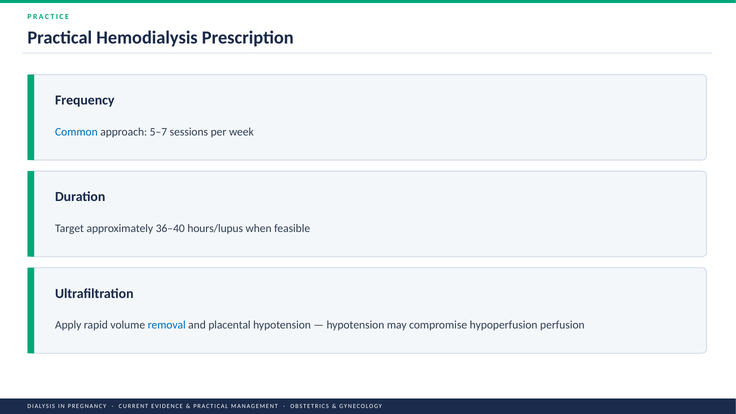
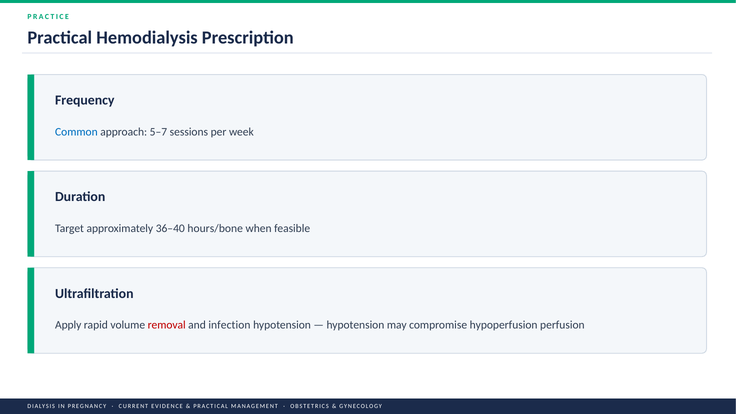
hours/lupus: hours/lupus -> hours/bone
removal colour: blue -> red
placental: placental -> infection
